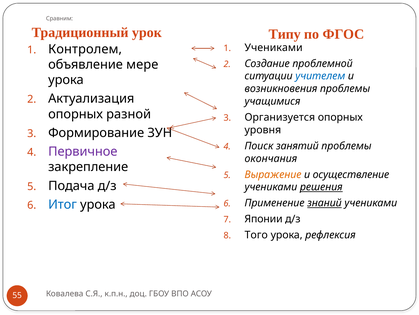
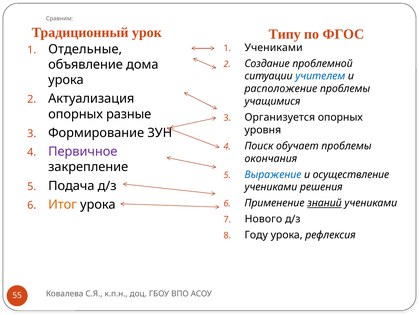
Контролем: Контролем -> Отдельные
мере: мере -> дома
возникновения: возникновения -> расположение
разной: разной -> разные
занятий: занятий -> обучает
Выражение colour: orange -> blue
решения underline: present -> none
Итог colour: blue -> orange
Японии: Японии -> Нового
Того: Того -> Году
